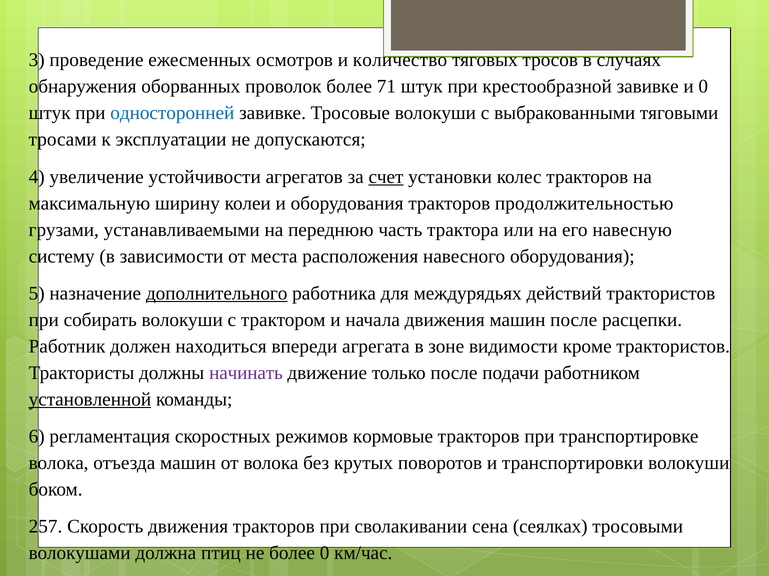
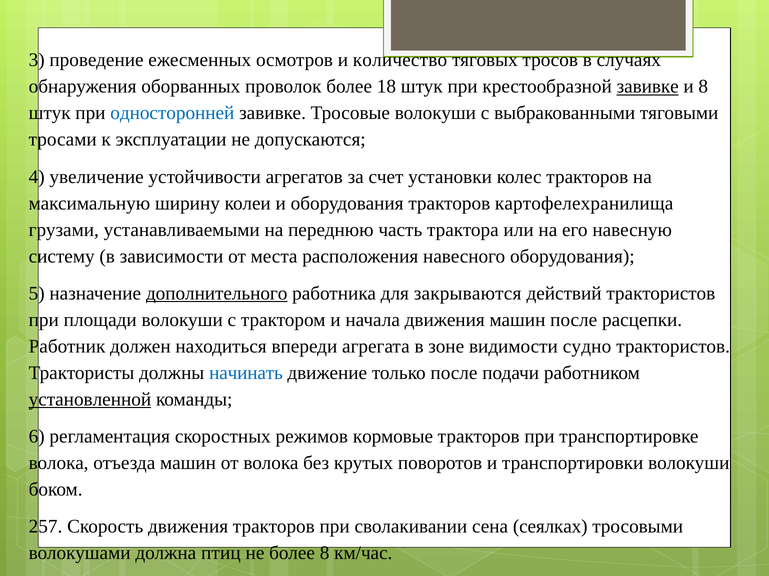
71: 71 -> 18
завивке at (648, 87) underline: none -> present
и 0: 0 -> 8
счет underline: present -> none
продолжительностью: продолжительностью -> картофелехранилища
междурядьях: междурядьях -> закрываются
собирать: собирать -> площади
кроме: кроме -> судно
начинать colour: purple -> blue
более 0: 0 -> 8
